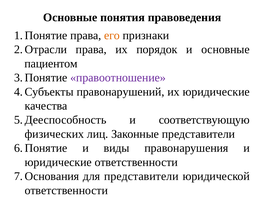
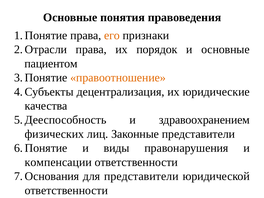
правоотношение colour: purple -> orange
правонарушений: правонарушений -> децентрализация
соответствующую: соответствующую -> здравоохранением
юридические at (58, 162): юридические -> компенсации
